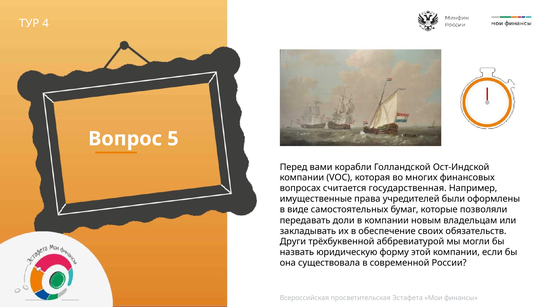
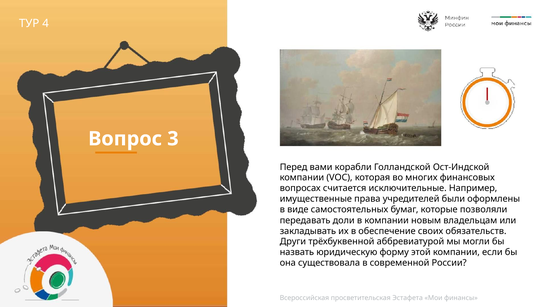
5: 5 -> 3
государственная: государственная -> исключительные
